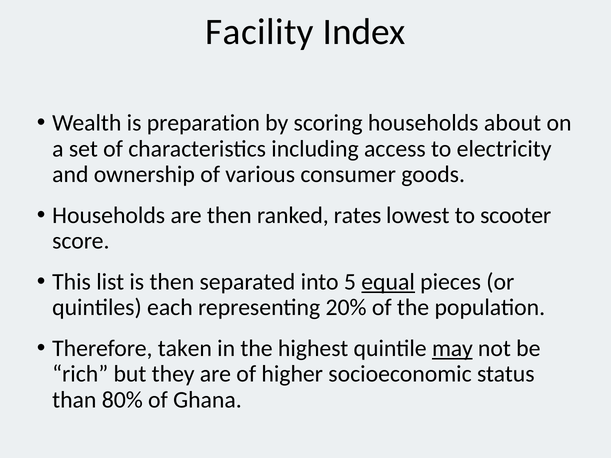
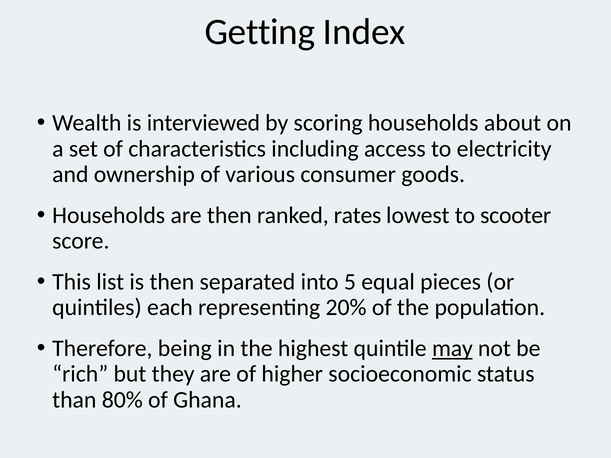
Facility: Facility -> Getting
preparation: preparation -> interviewed
equal underline: present -> none
taken: taken -> being
